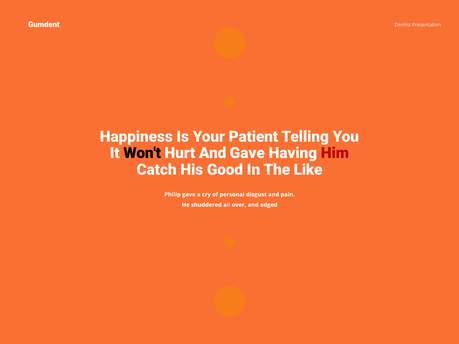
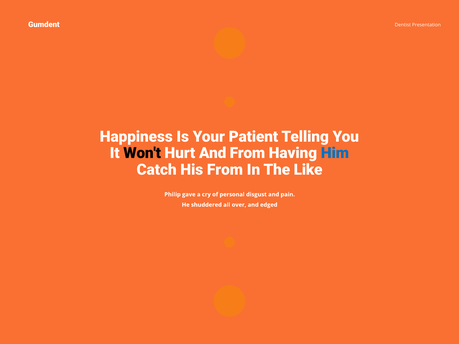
And Gave: Gave -> From
Him colour: red -> blue
His Good: Good -> From
